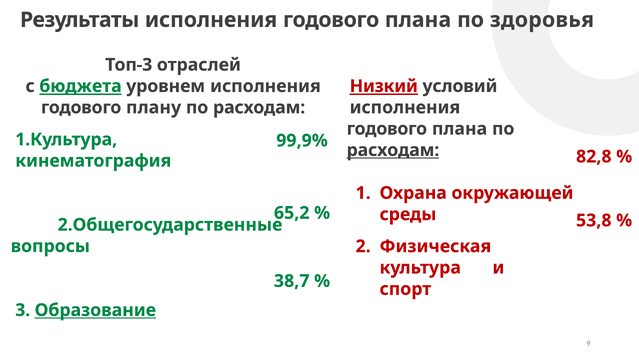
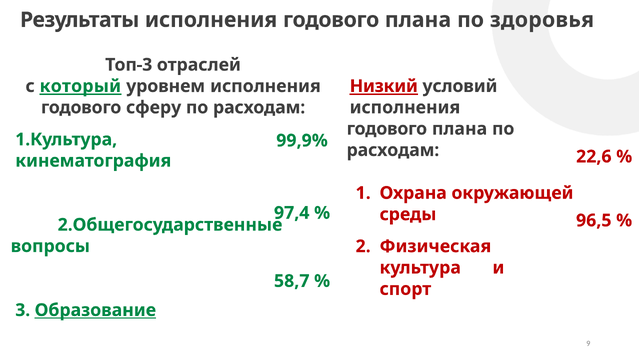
бюджета: бюджета -> который
плану: плану -> сферу
расходам at (393, 150) underline: present -> none
82,8: 82,8 -> 22,6
65,2: 65,2 -> 97,4
53,8: 53,8 -> 96,5
38,7: 38,7 -> 58,7
